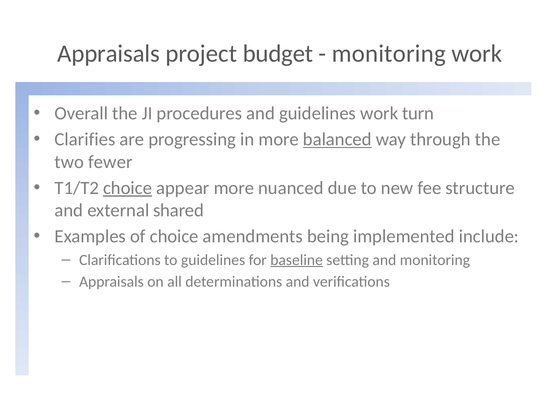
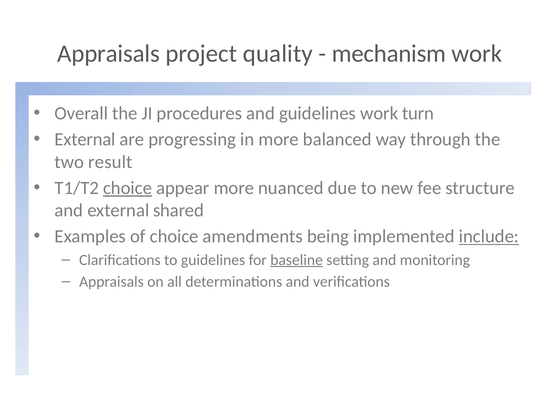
budget: budget -> quality
monitoring at (389, 54): monitoring -> mechanism
Clarifies at (85, 139): Clarifies -> External
balanced underline: present -> none
fewer: fewer -> result
include underline: none -> present
